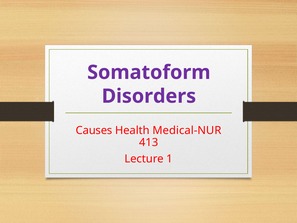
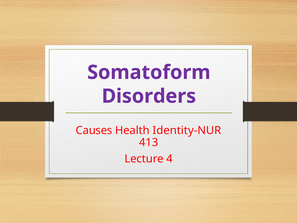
Medical-NUR: Medical-NUR -> Identity-NUR
1: 1 -> 4
